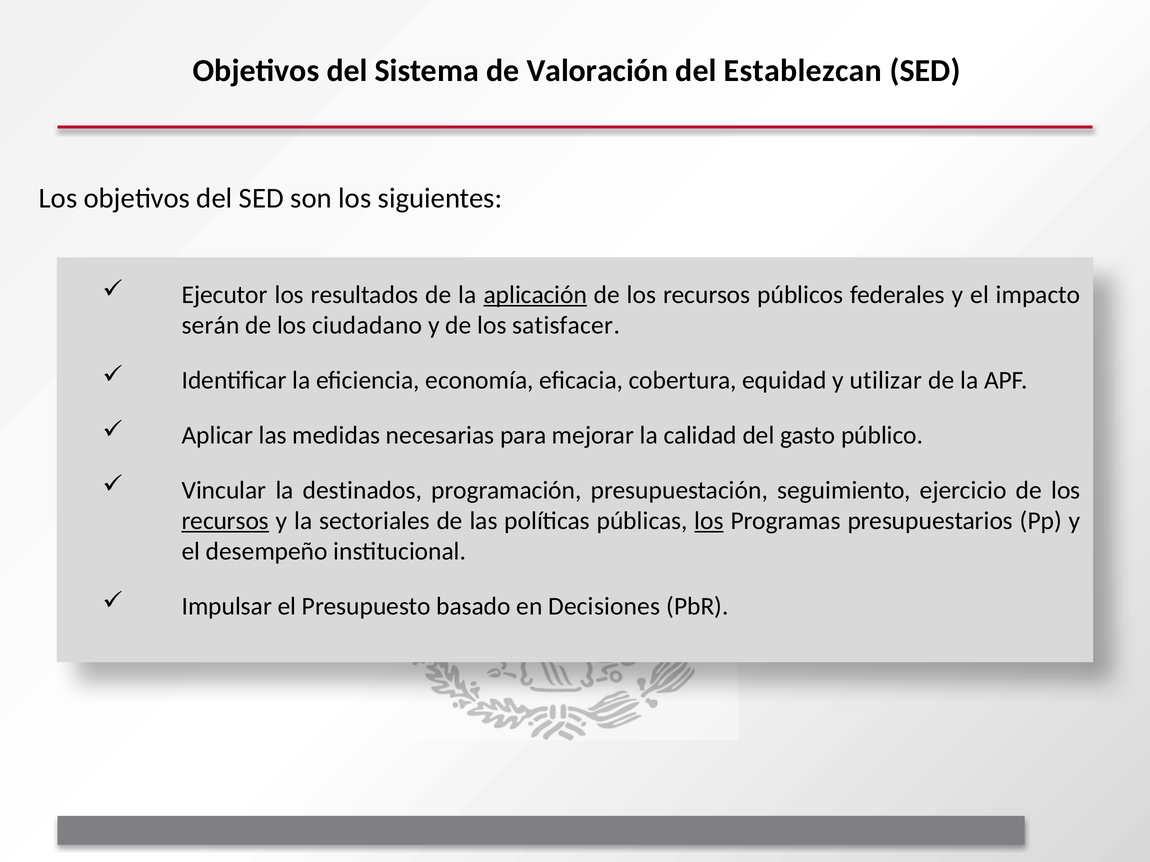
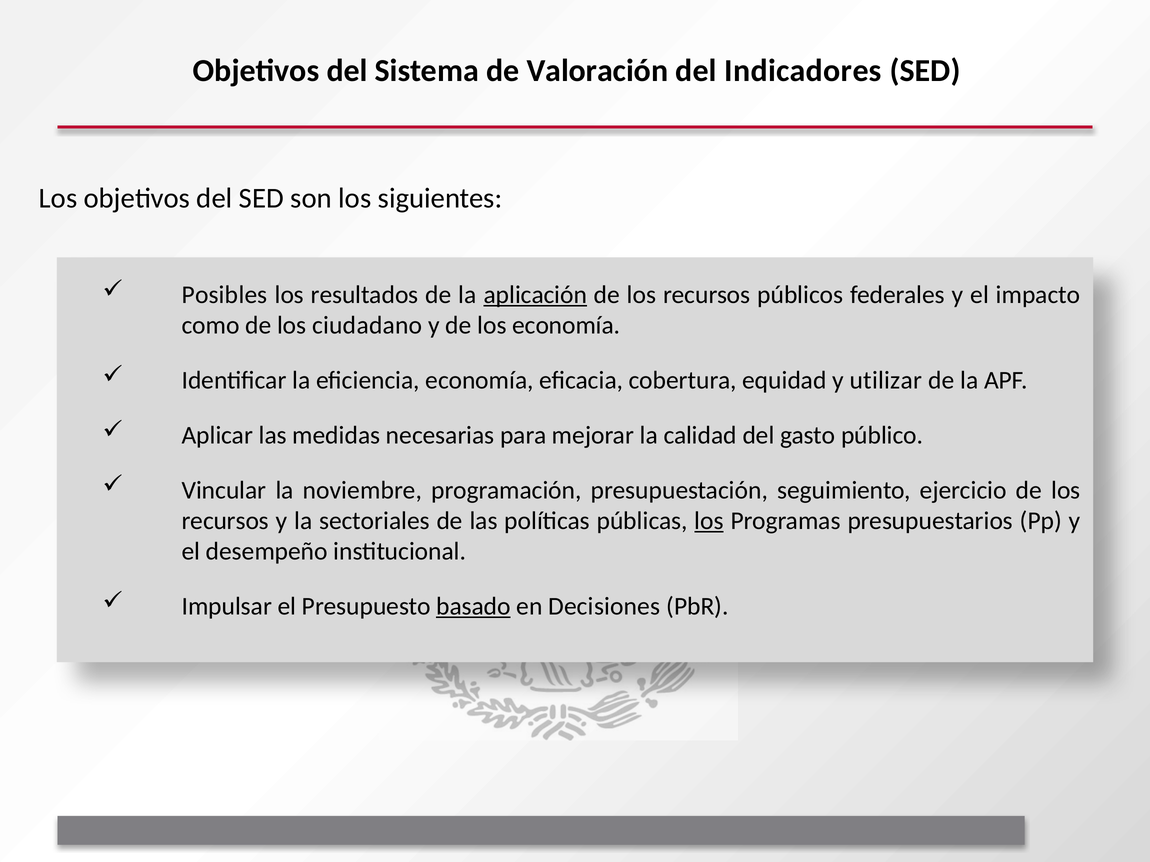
Establezcan: Establezcan -> Indicadores
Ejecutor: Ejecutor -> Posibles
serán: serán -> como
los satisfacer: satisfacer -> economía
destinados: destinados -> noviembre
recursos at (225, 521) underline: present -> none
basado underline: none -> present
